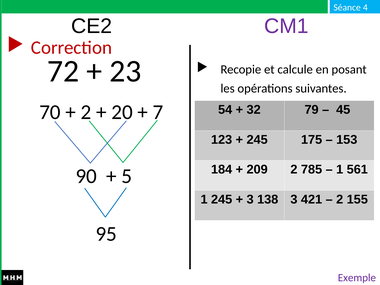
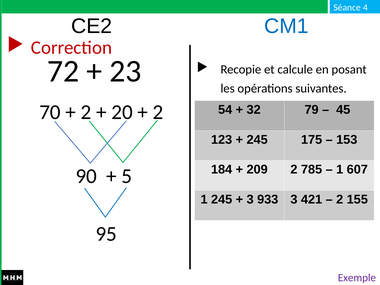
CM1 colour: purple -> blue
7 at (158, 112): 7 -> 2
561: 561 -> 607
138: 138 -> 933
